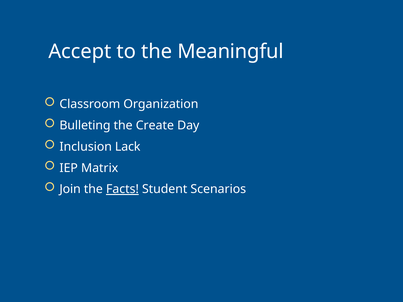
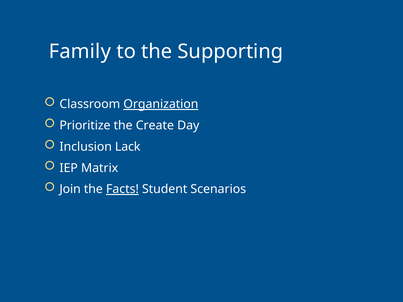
Accept: Accept -> Family
Meaningful: Meaningful -> Supporting
Organization underline: none -> present
Bulleting: Bulleting -> Prioritize
